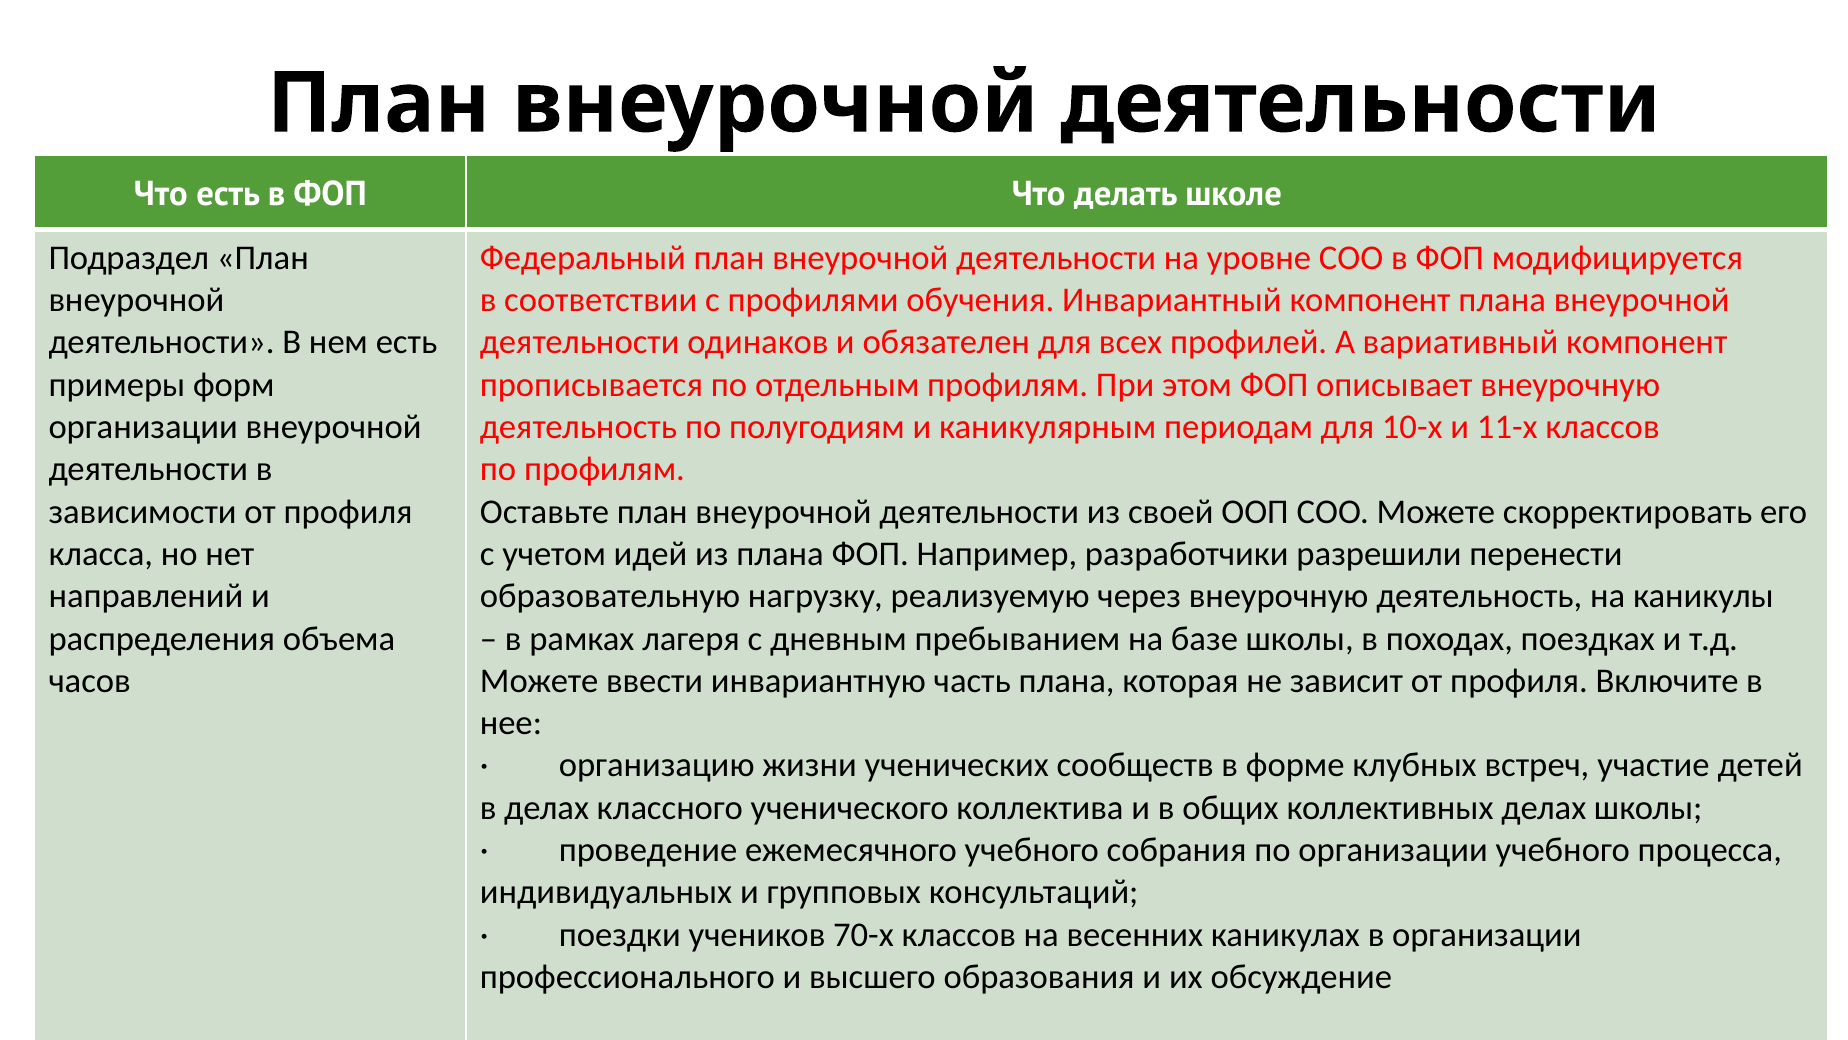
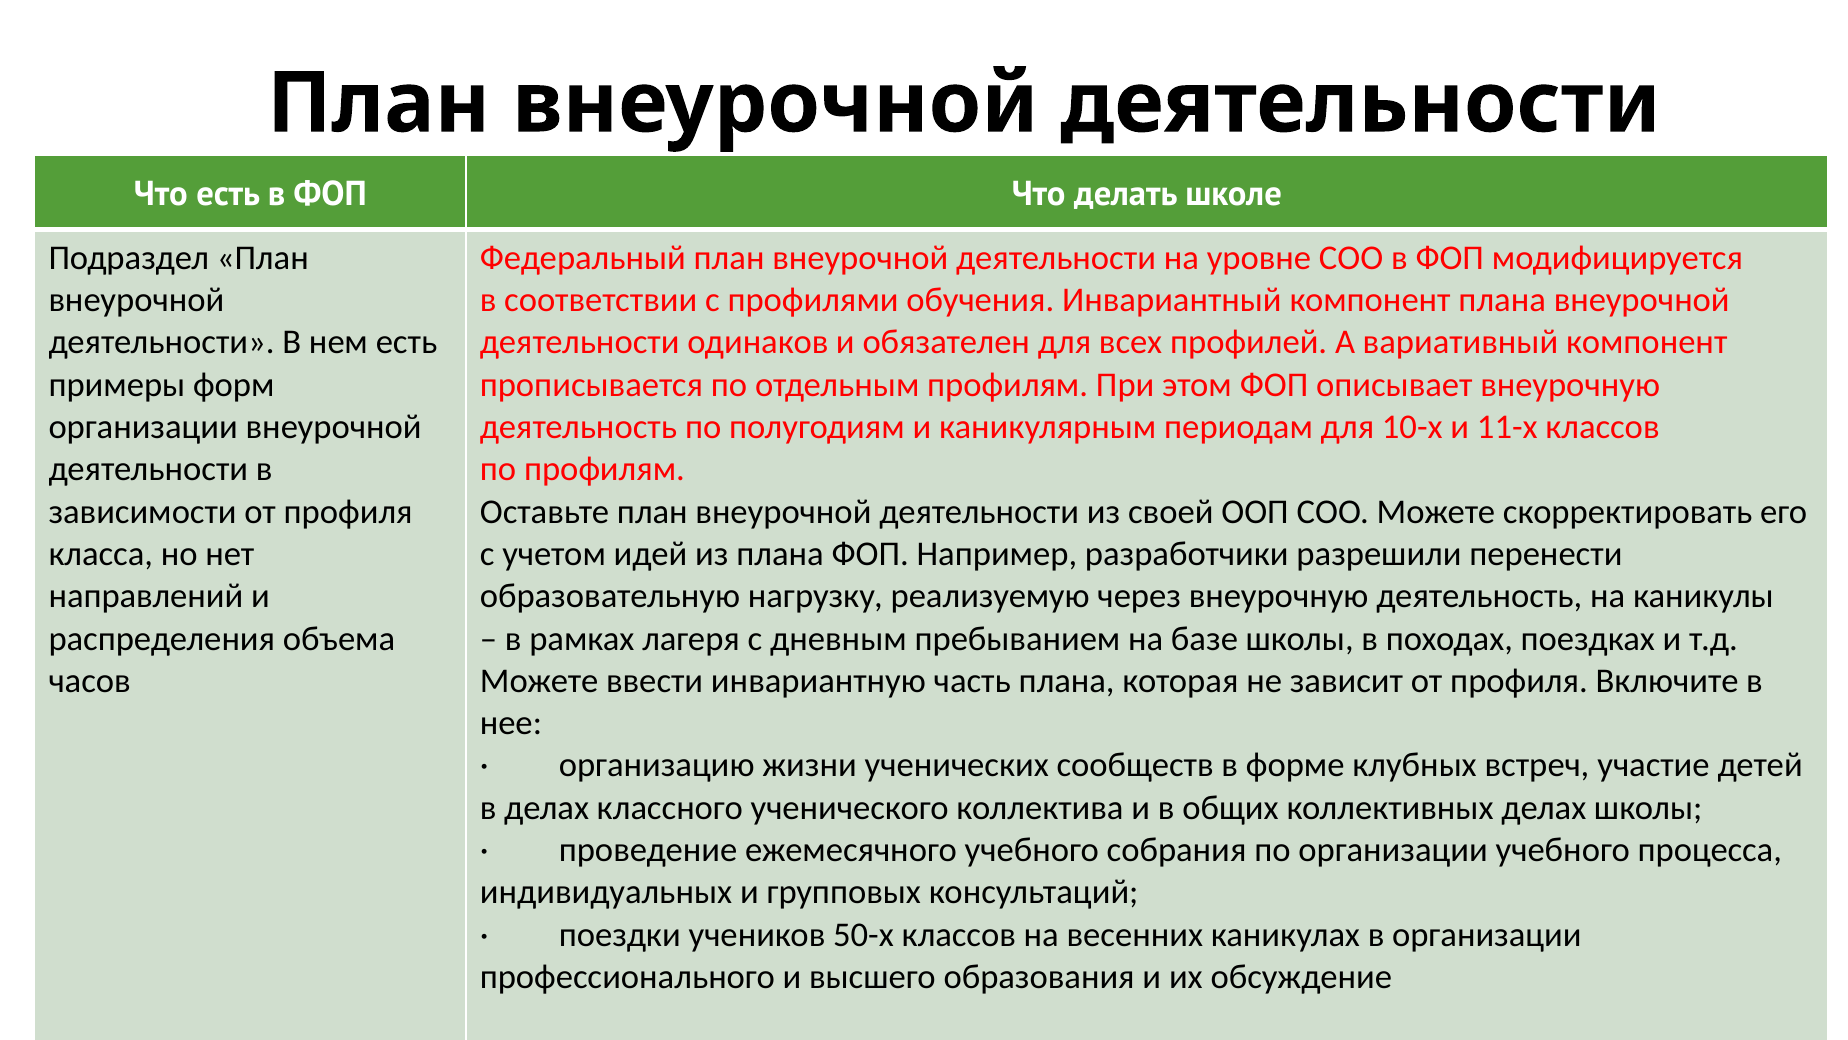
70-х: 70-х -> 50-х
